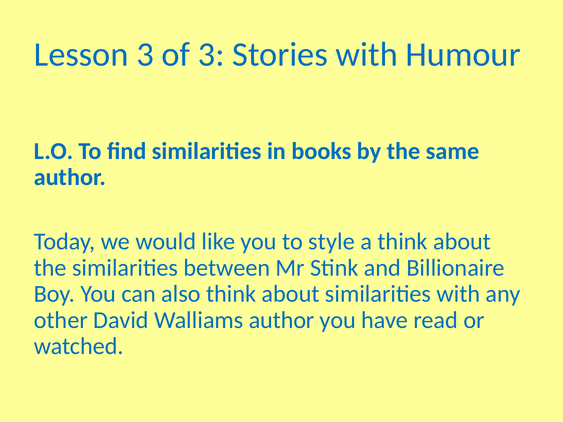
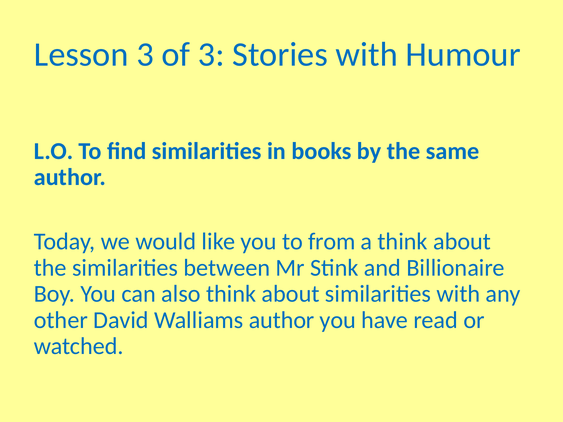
style: style -> from
